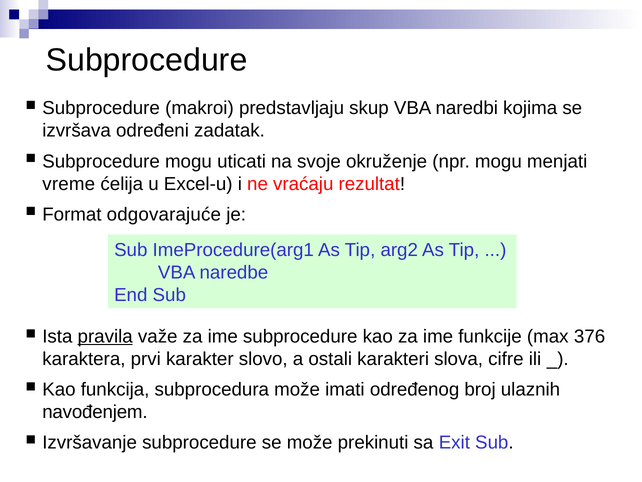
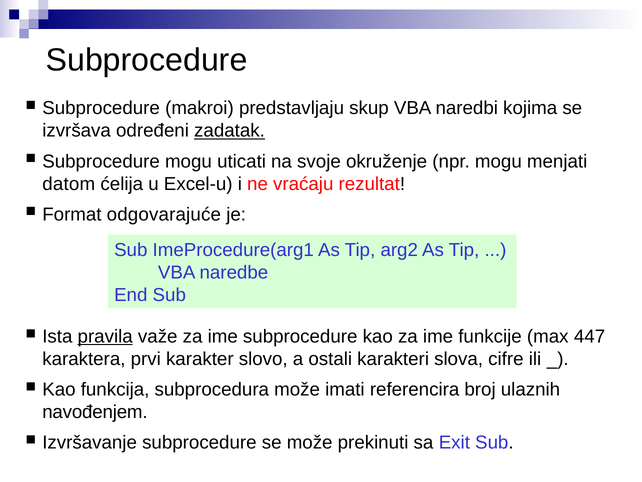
zadatak underline: none -> present
vreme: vreme -> datom
376: 376 -> 447
određenog: određenog -> referencira
